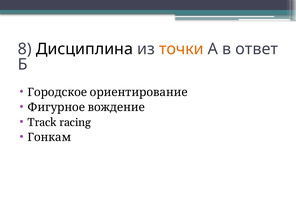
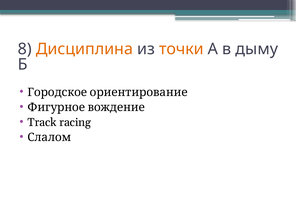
Дисциплина colour: black -> orange
ответ: ответ -> дыму
Гонкам: Гонкам -> Слалом
